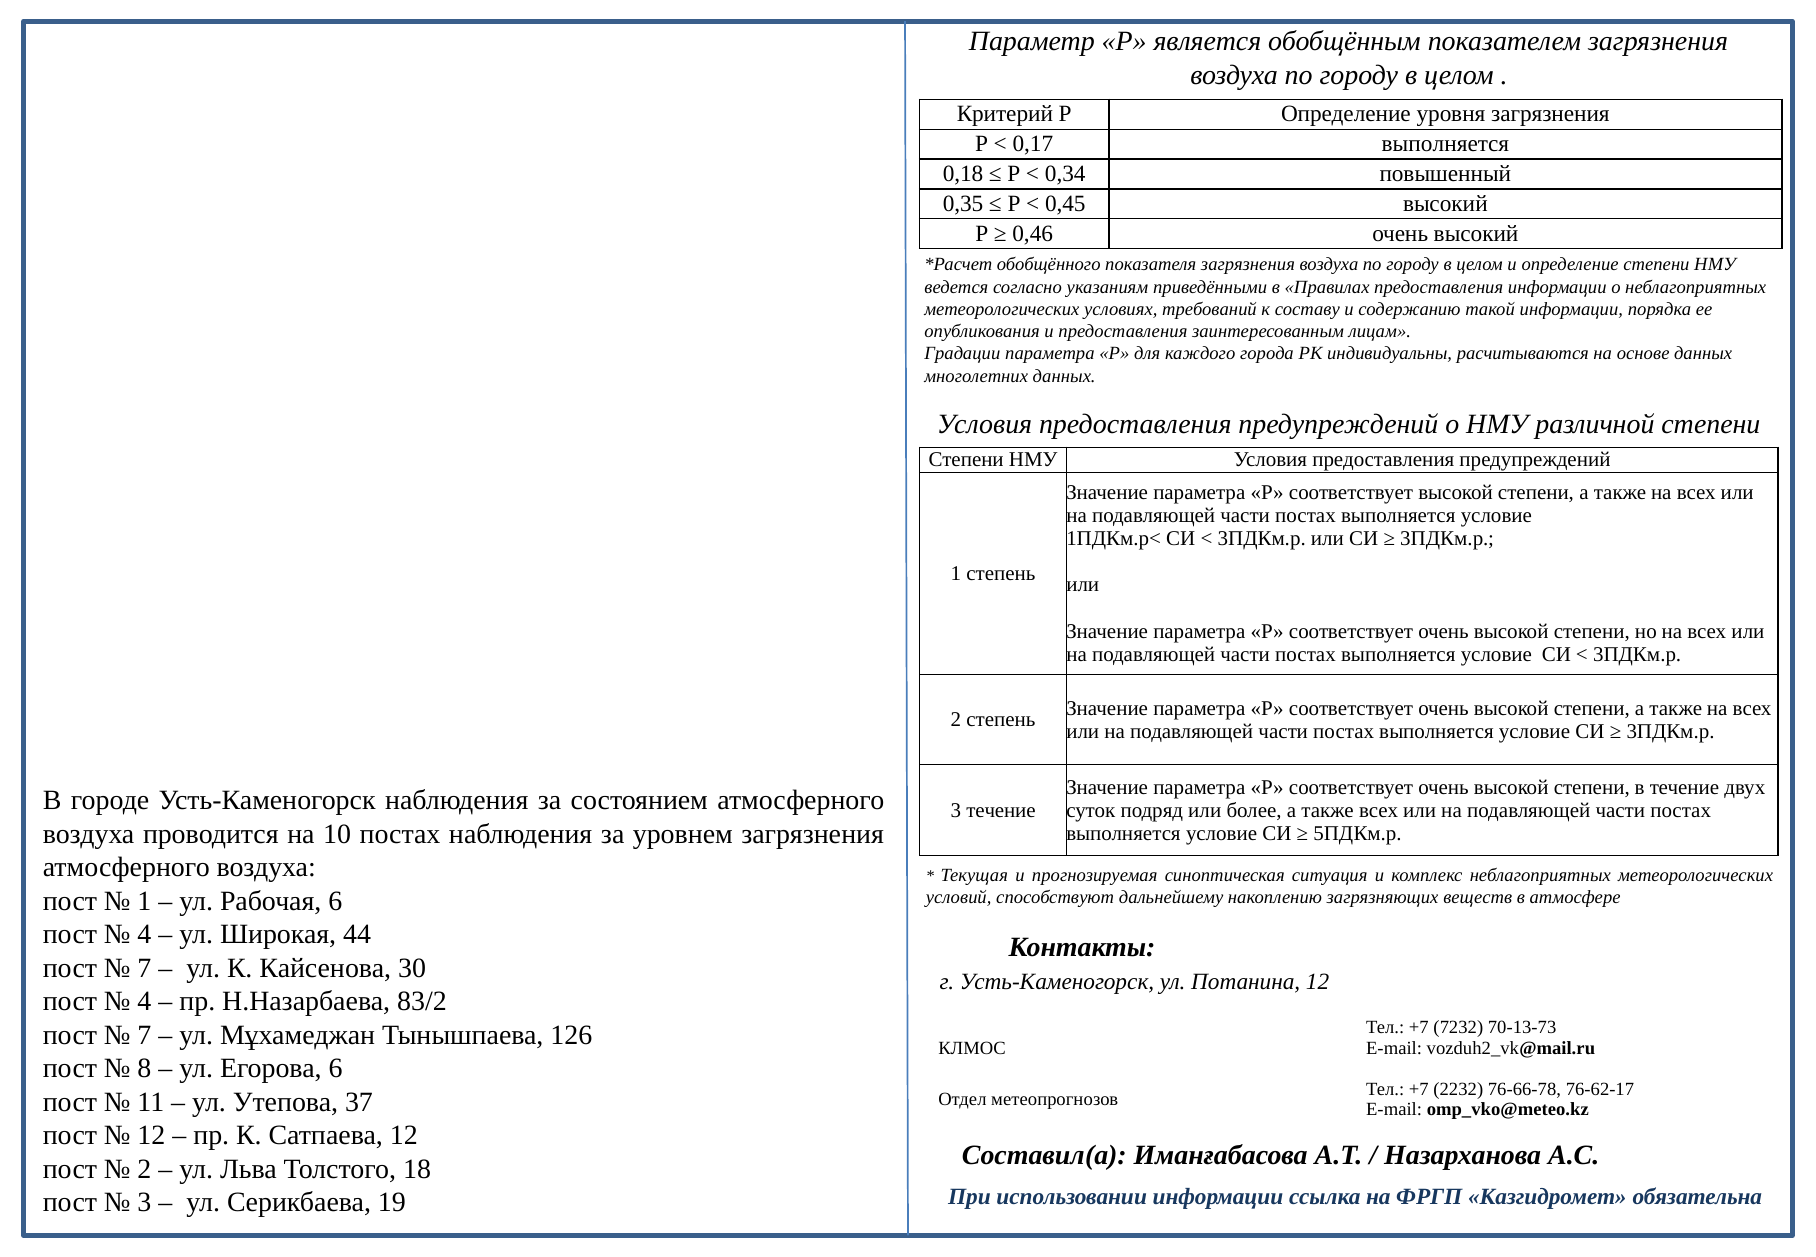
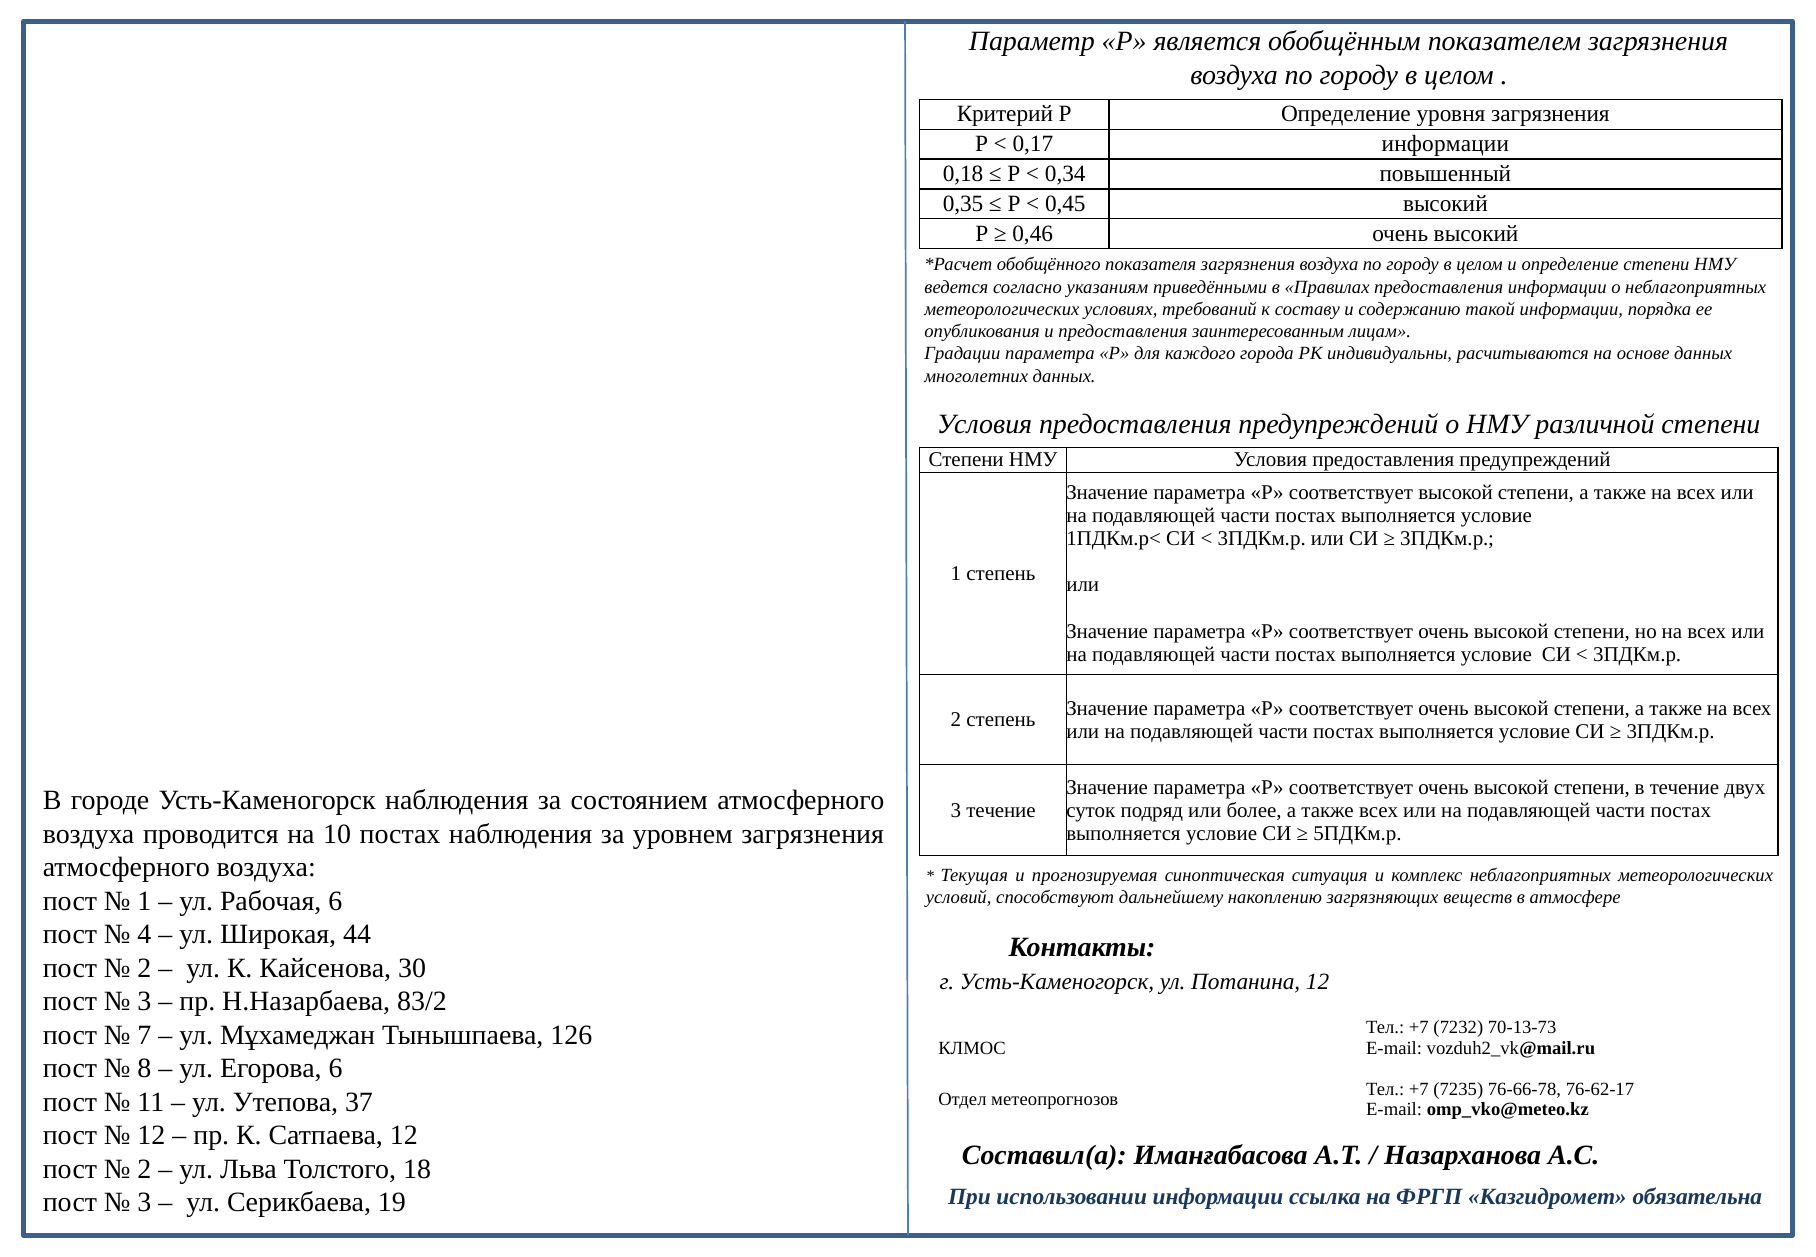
0,17 выполняется: выполняется -> информации
7 at (144, 968): 7 -> 2
4 at (144, 1002): 4 -> 3
2232: 2232 -> 7235
